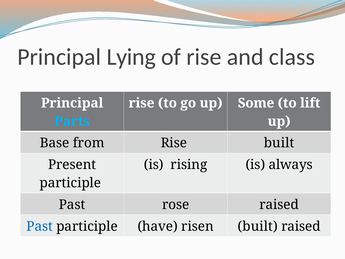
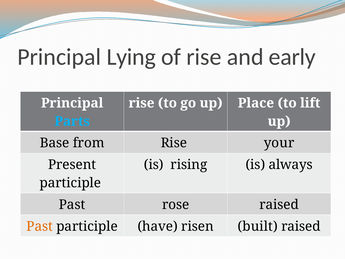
class: class -> early
Some: Some -> Place
Rise built: built -> your
Past at (40, 226) colour: blue -> orange
